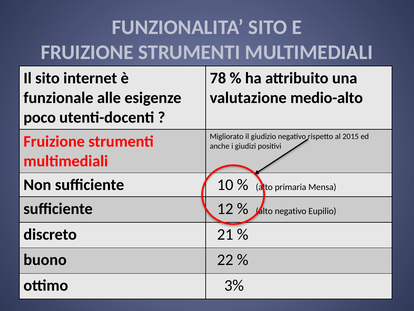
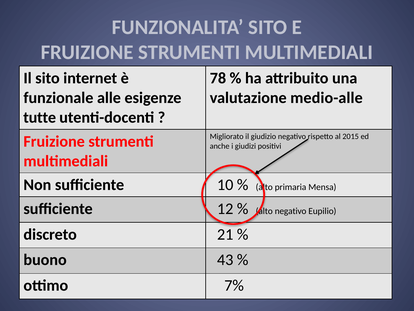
medio-alto: medio-alto -> medio-alle
poco: poco -> tutte
22: 22 -> 43
3%: 3% -> 7%
